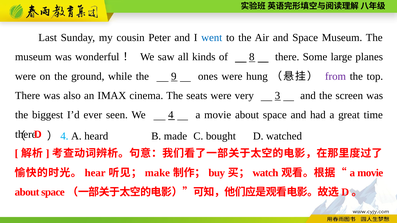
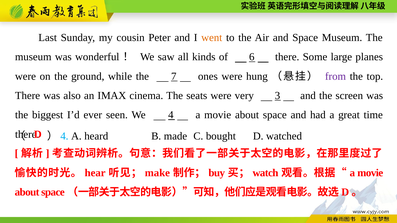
went colour: blue -> orange
8: 8 -> 6
9: 9 -> 7
